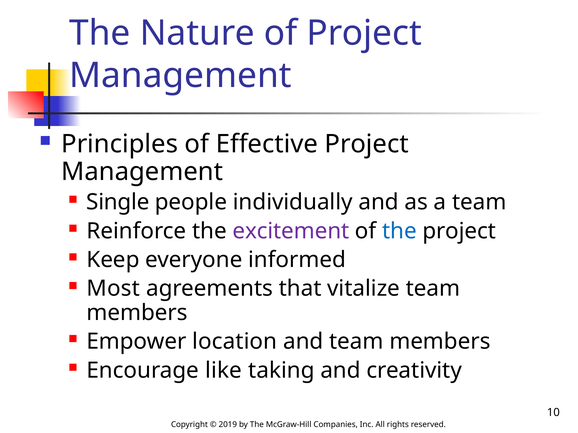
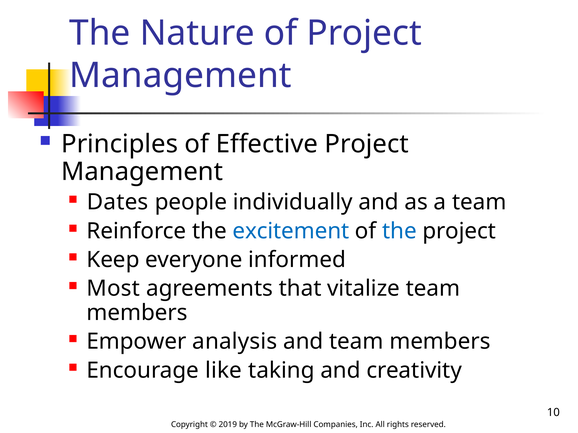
Single: Single -> Dates
excitement colour: purple -> blue
location: location -> analysis
